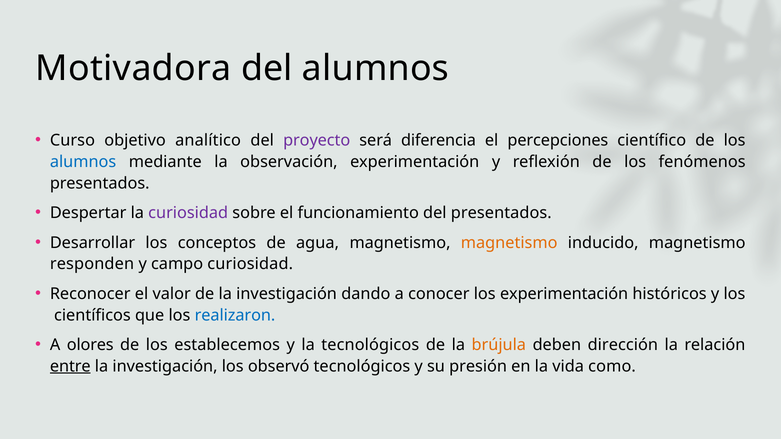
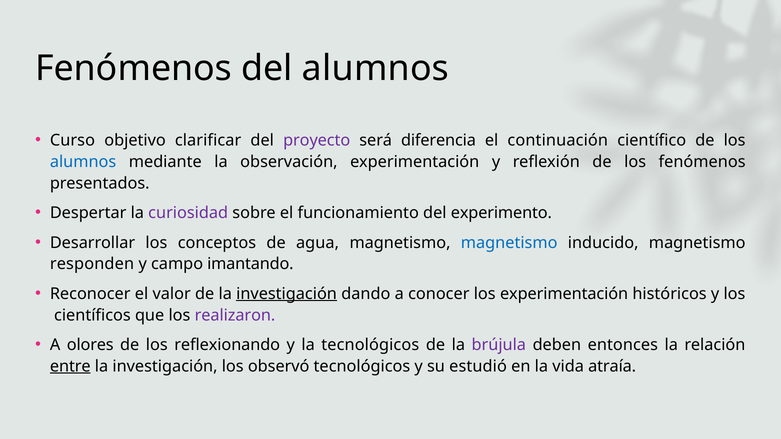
Motivadora at (133, 68): Motivadora -> Fenómenos
analítico: analítico -> clarificar
percepciones: percepciones -> continuación
del presentados: presentados -> experimento
magnetismo at (509, 243) colour: orange -> blue
campo curiosidad: curiosidad -> imantando
investigación at (287, 294) underline: none -> present
realizaron colour: blue -> purple
establecemos: establecemos -> reflexionando
brújula colour: orange -> purple
dirección: dirección -> entonces
presión: presión -> estudió
como: como -> atraía
